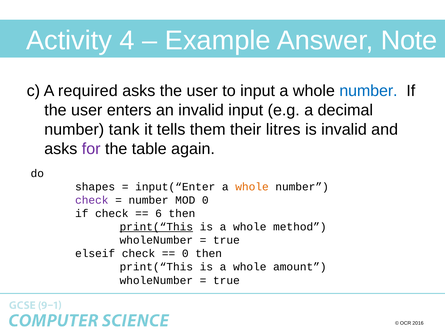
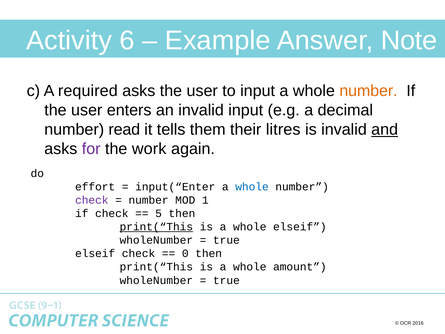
4: 4 -> 6
number at (368, 91) colour: blue -> orange
tank: tank -> read
and underline: none -> present
table: table -> work
shapes: shapes -> effort
whole at (252, 187) colour: orange -> blue
MOD 0: 0 -> 1
6: 6 -> 5
whole method: method -> elseif
